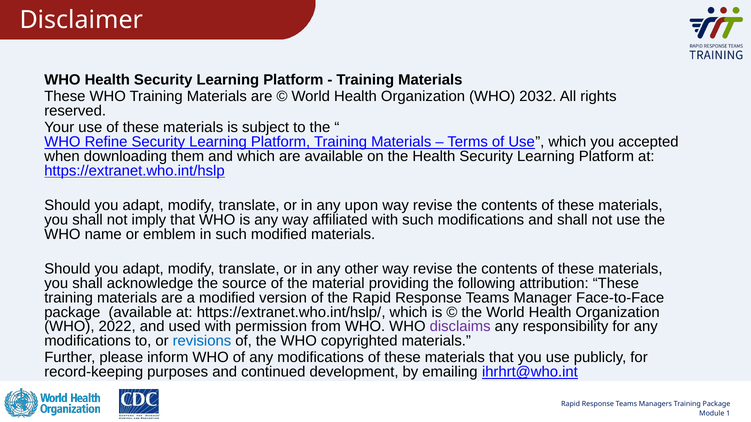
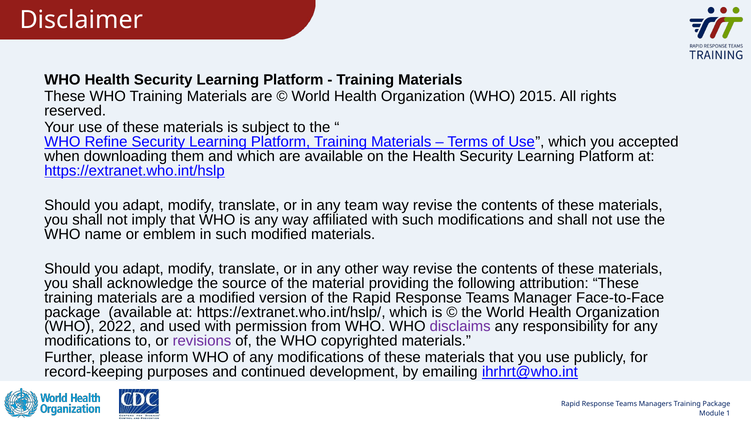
2032: 2032 -> 2015
upon: upon -> team
revisions colour: blue -> purple
